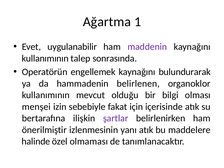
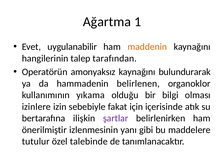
maddenin colour: purple -> orange
kullanımının at (45, 58): kullanımının -> hangilerinin
sonrasında: sonrasında -> tarafından
engellemek: engellemek -> amonyaksız
mevcut: mevcut -> yıkama
menşei: menşei -> izinlere
yanı atık: atık -> gibi
halinde: halinde -> tutulur
olmaması: olmaması -> talebinde
